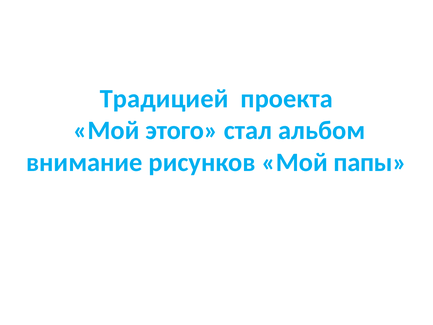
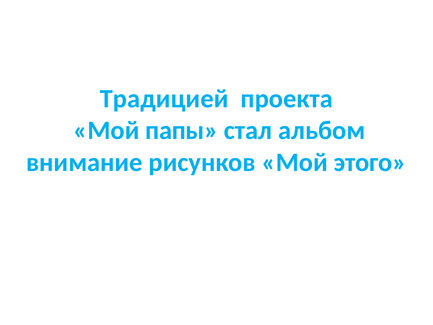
этого: этого -> папы
папы: папы -> этого
